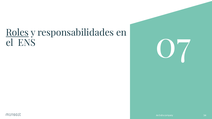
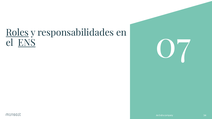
ENS underline: none -> present
